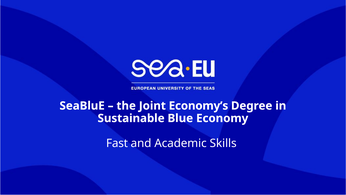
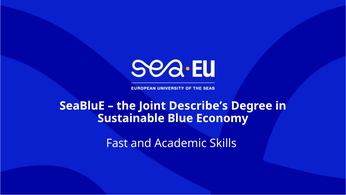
Economy’s: Economy’s -> Describe’s
